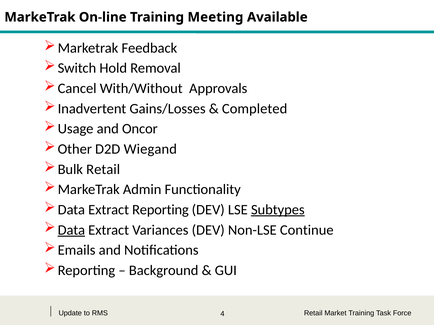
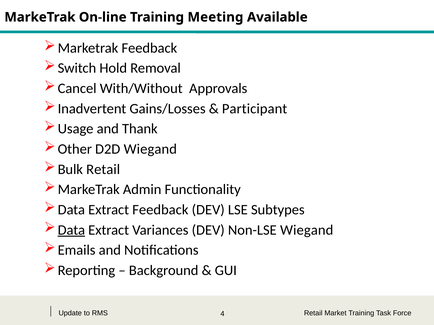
Completed: Completed -> Participant
Oncor: Oncor -> Thank
Extract Reporting: Reporting -> Feedback
Subtypes underline: present -> none
Non-LSE Continue: Continue -> Wiegand
